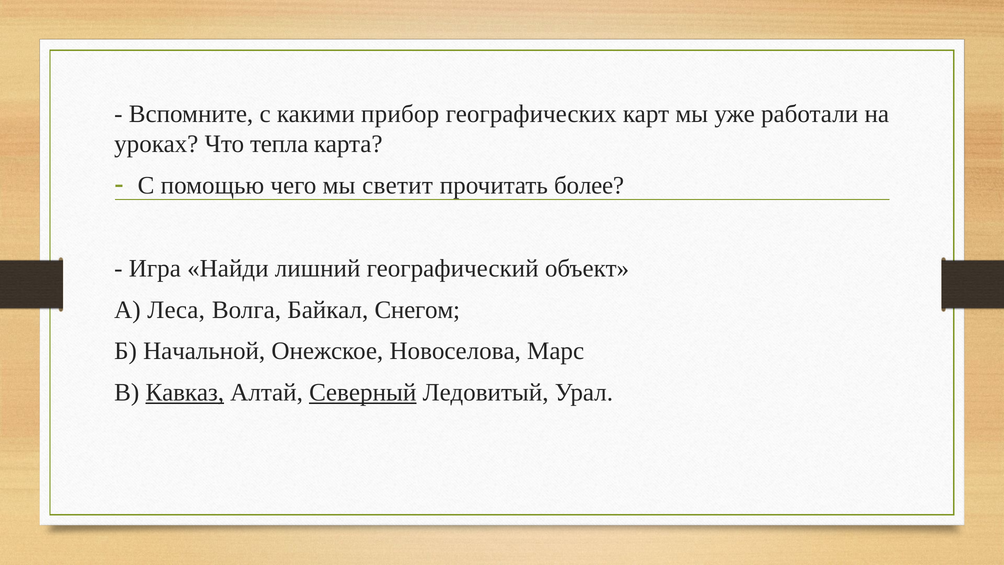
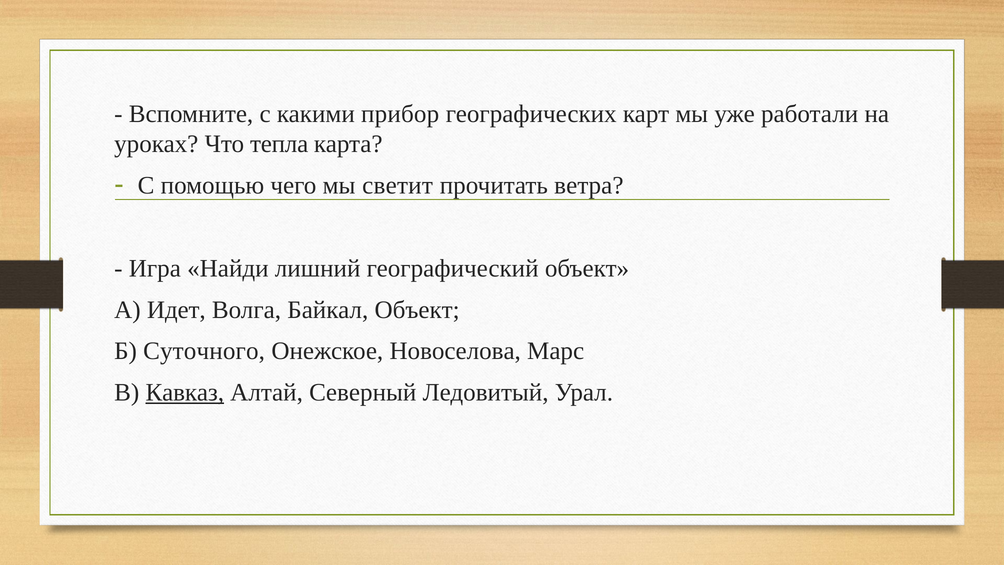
более: более -> ветра
Леса: Леса -> Идет
Байкал Снегом: Снегом -> Объект
Начальной: Начальной -> Суточного
Северный underline: present -> none
